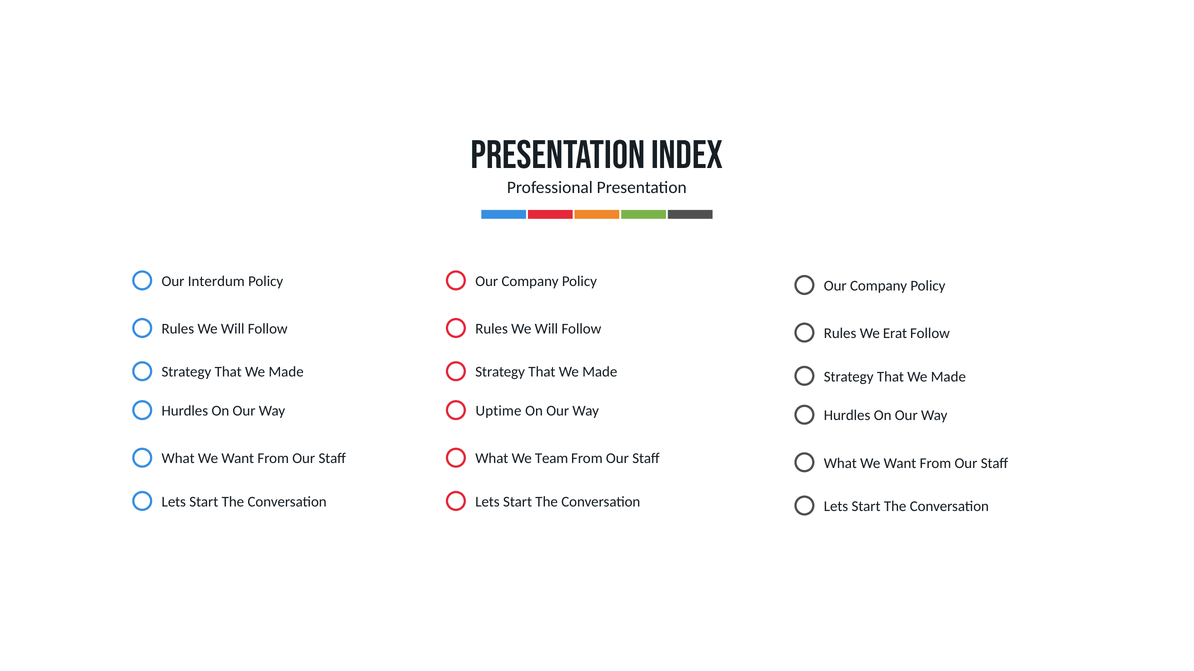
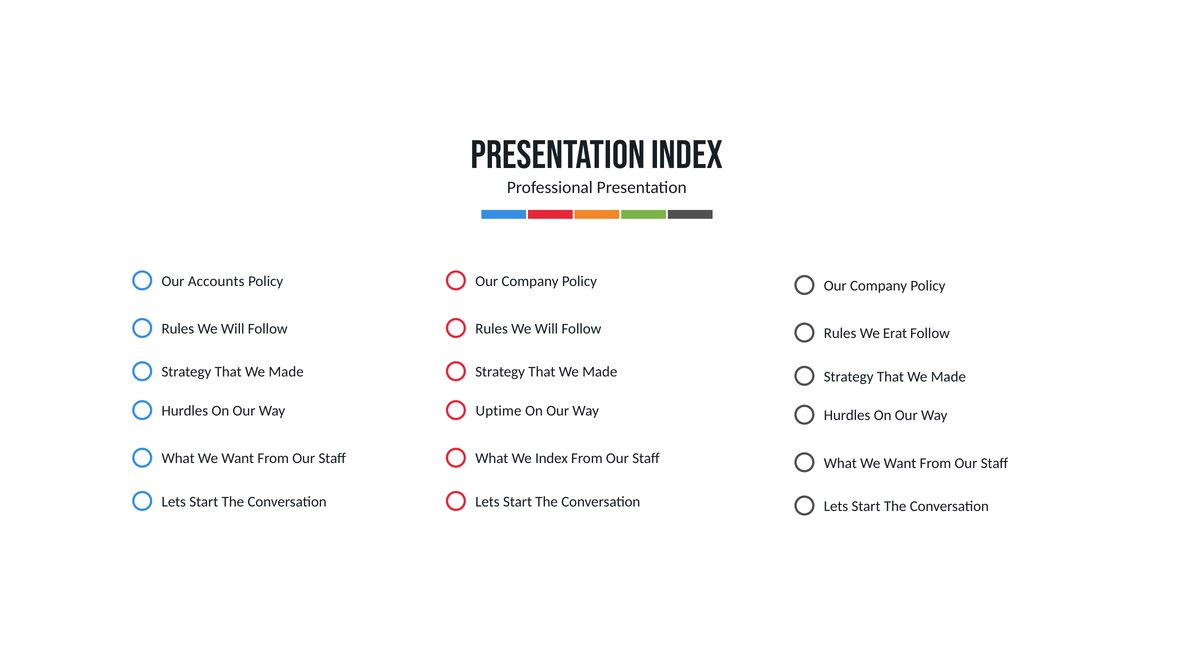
Interdum: Interdum -> Accounts
We Team: Team -> Index
